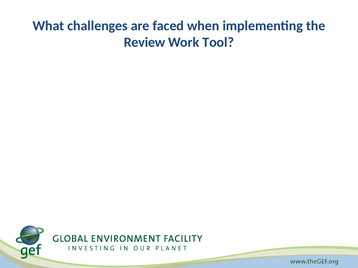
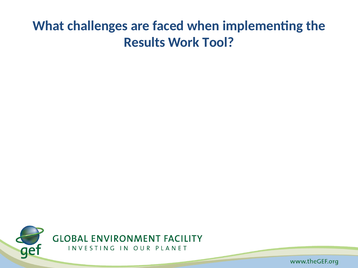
Review: Review -> Results
